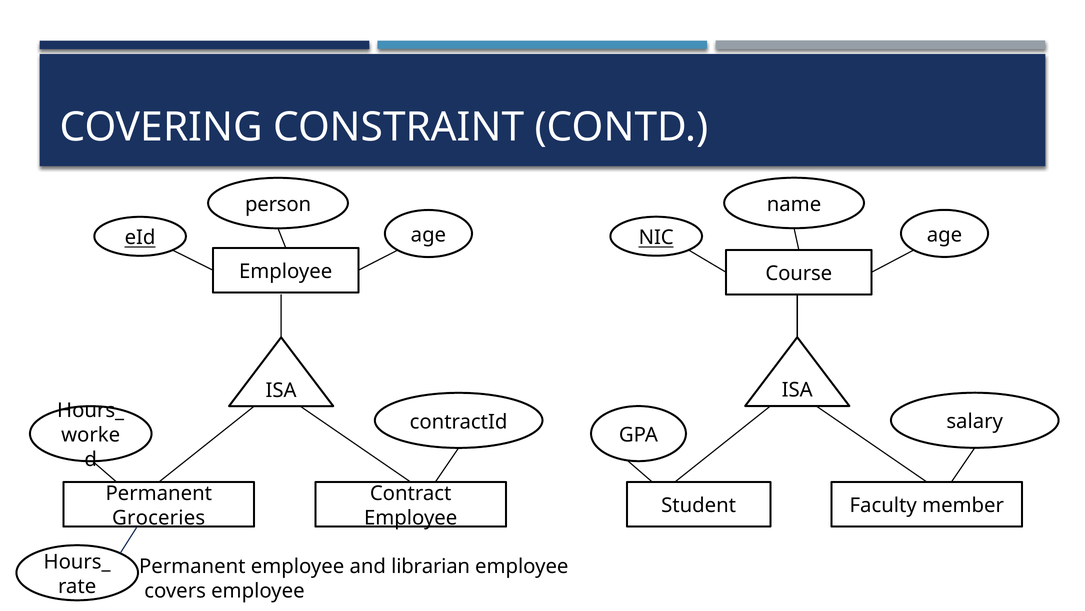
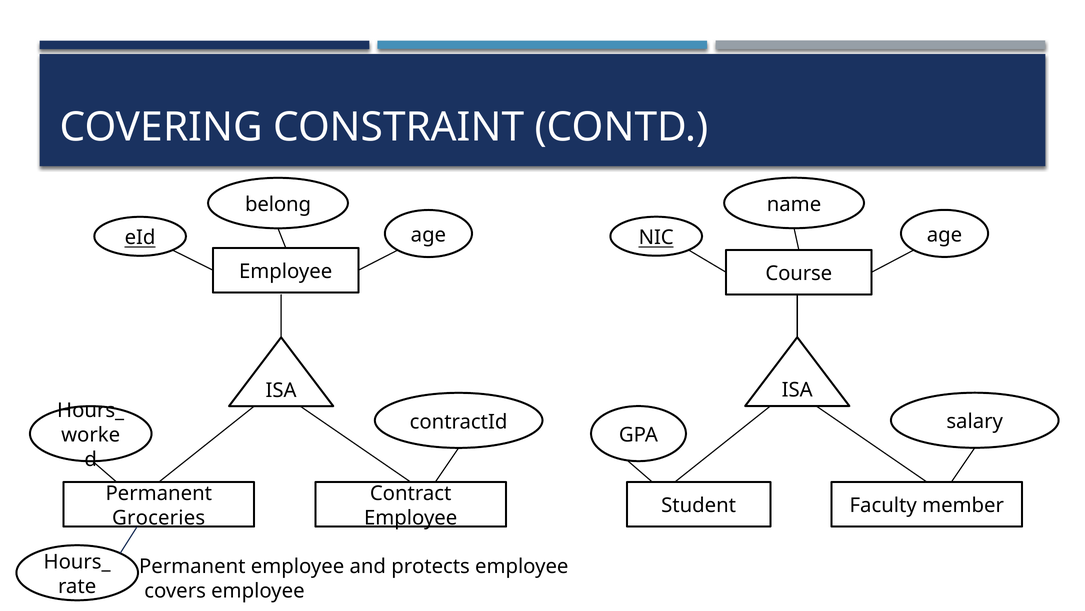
person: person -> belong
librarian: librarian -> protects
